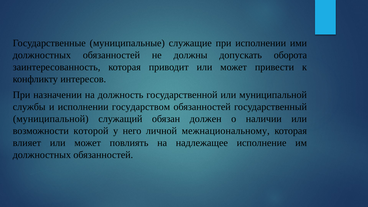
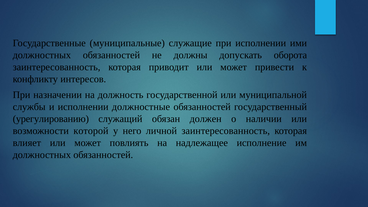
государством: государством -> должностные
муниципальной at (51, 119): муниципальной -> урегулированию
личной межнациональному: межнациональному -> заинтересованность
